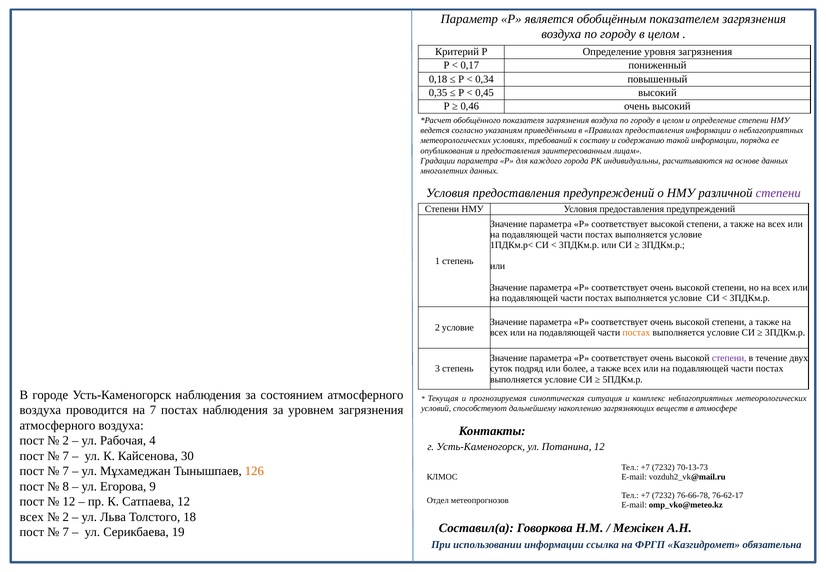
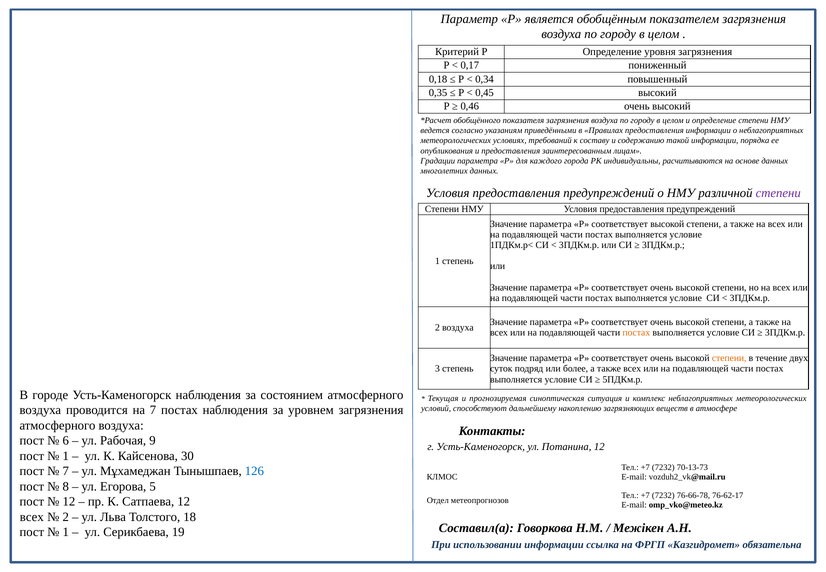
2 условие: условие -> воздуха
степени at (729, 358) colour: purple -> orange
2 at (66, 440): 2 -> 6
4: 4 -> 9
7 at (66, 456): 7 -> 1
126 colour: orange -> blue
9: 9 -> 5
7 at (66, 532): 7 -> 1
